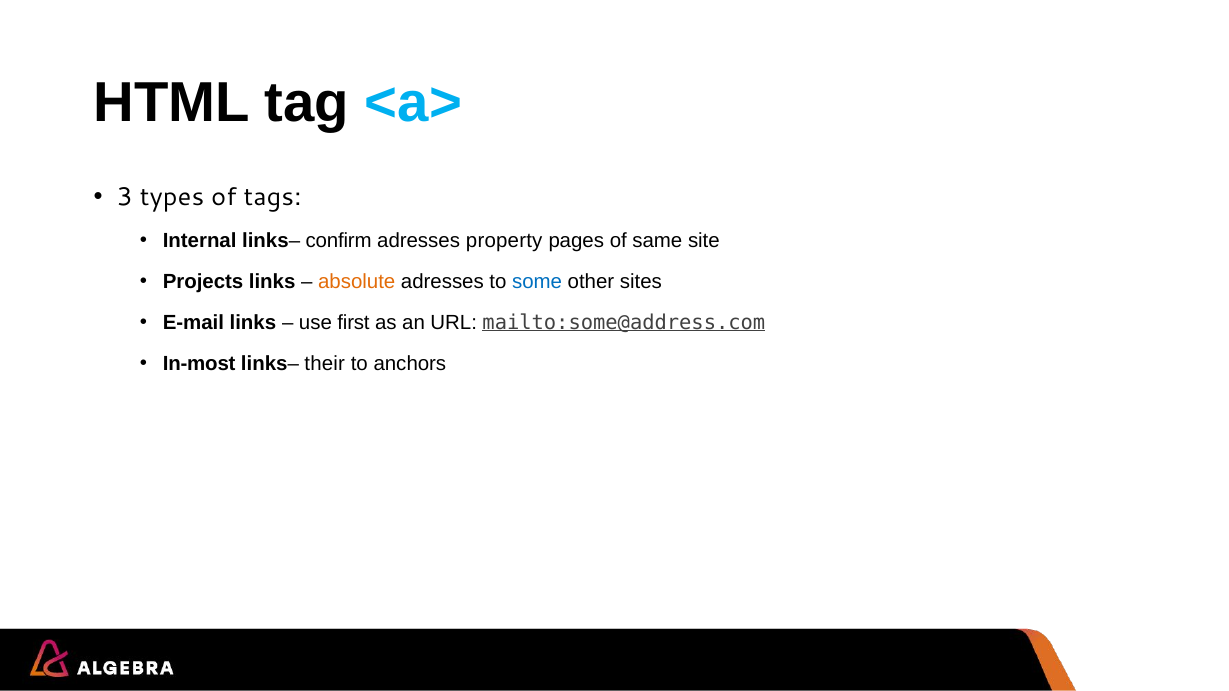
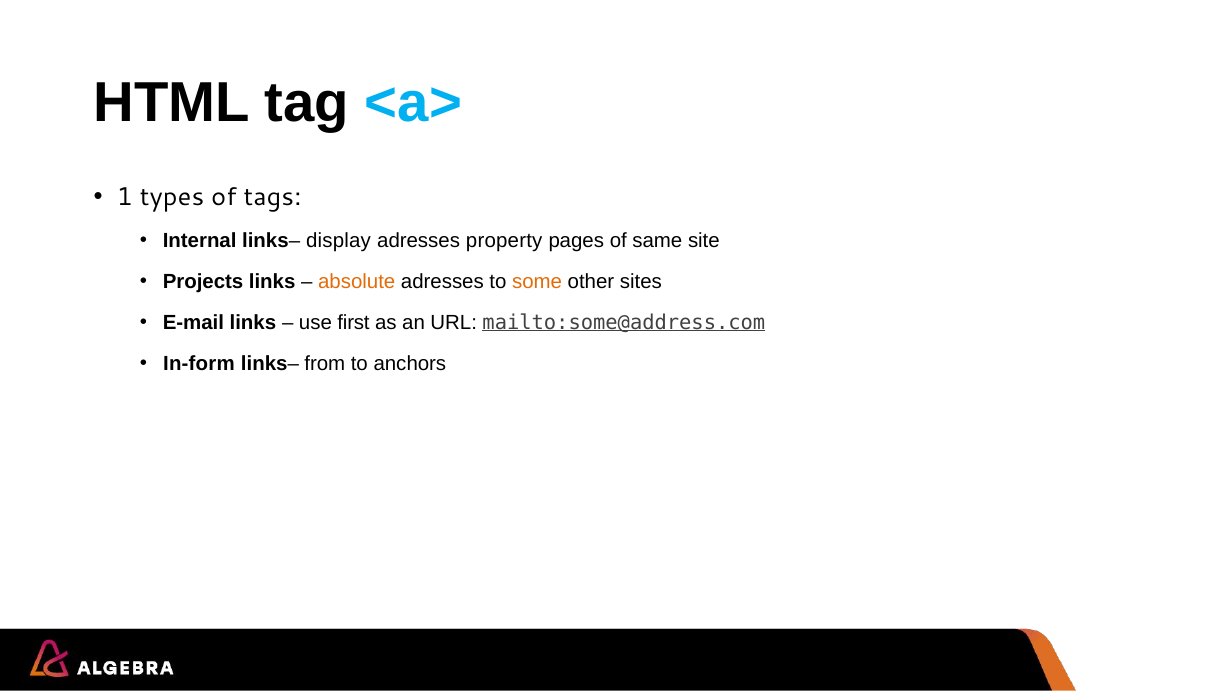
3: 3 -> 1
confirm: confirm -> display
some colour: blue -> orange
In-most: In-most -> In-form
their: their -> from
